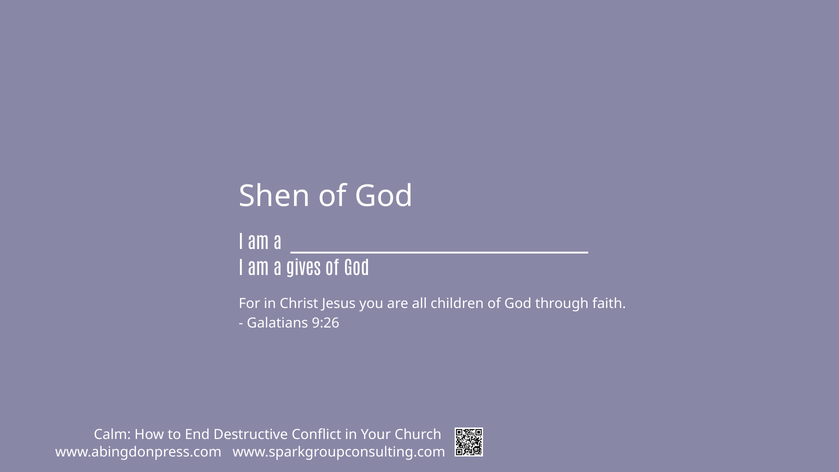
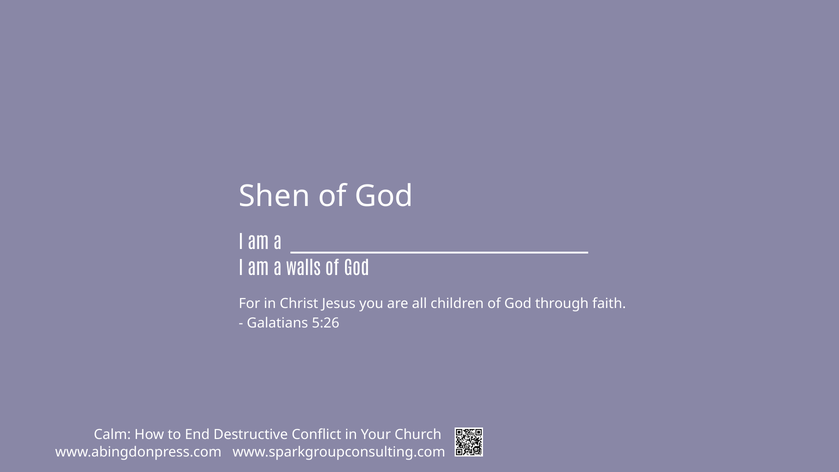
gives: gives -> walls
9:26: 9:26 -> 5:26
